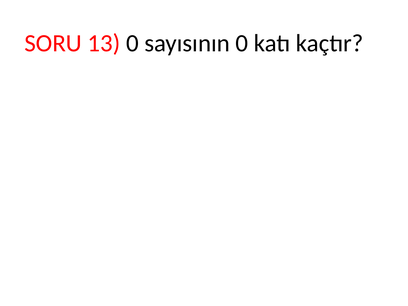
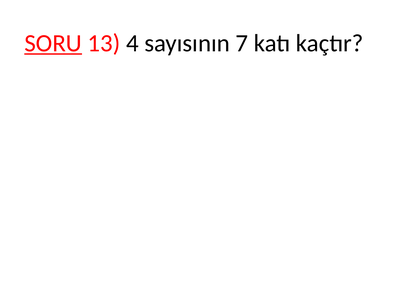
SORU underline: none -> present
13 0: 0 -> 4
sayısının 0: 0 -> 7
